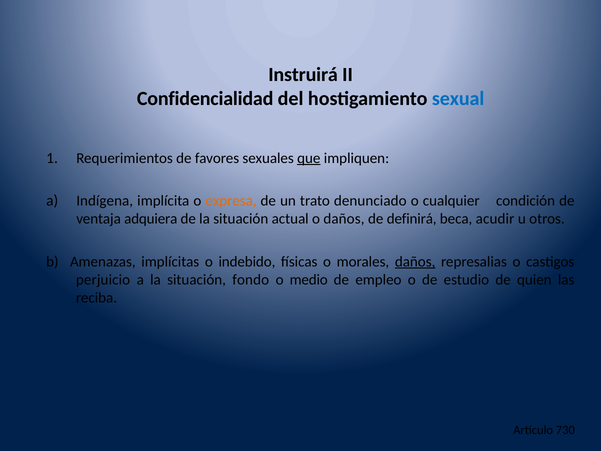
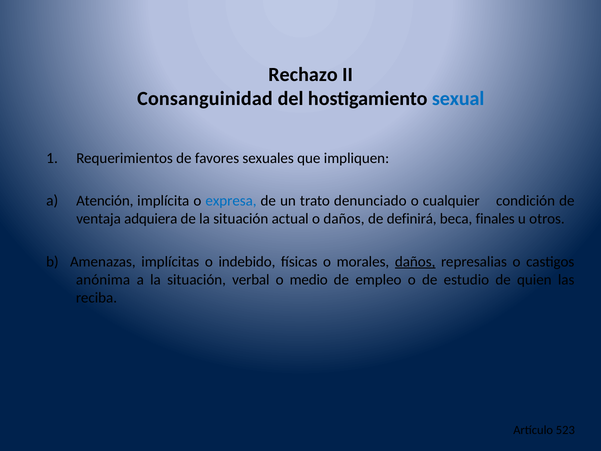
Instruirá: Instruirá -> Rechazo
Confidencialidad: Confidencialidad -> Consanguinidad
que underline: present -> none
Indígena: Indígena -> Atención
expresa colour: orange -> blue
acudir: acudir -> finales
perjuicio: perjuicio -> anónima
fondo: fondo -> verbal
730: 730 -> 523
